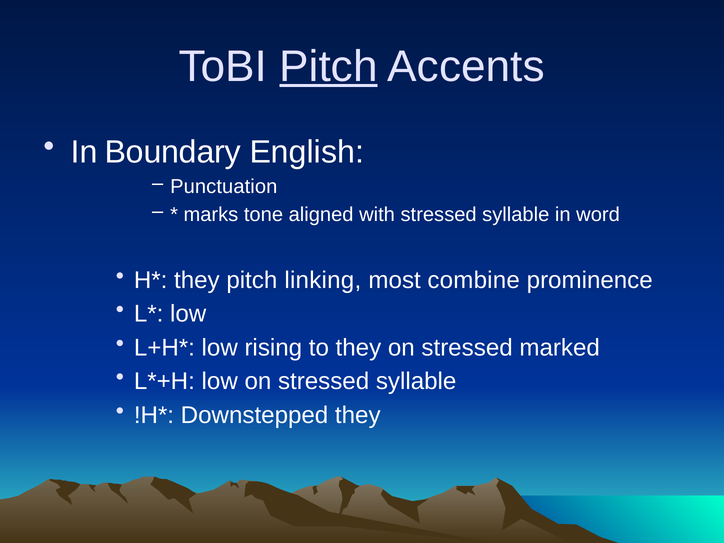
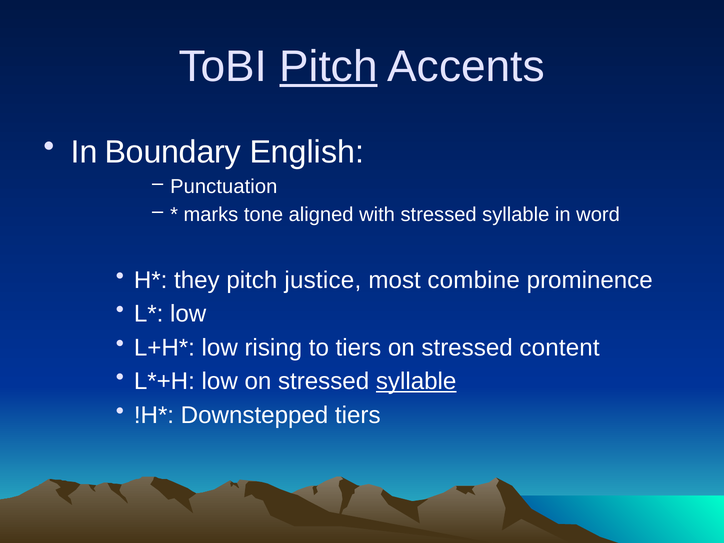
linking: linking -> justice
to they: they -> tiers
marked: marked -> content
syllable at (416, 381) underline: none -> present
Downstepped they: they -> tiers
